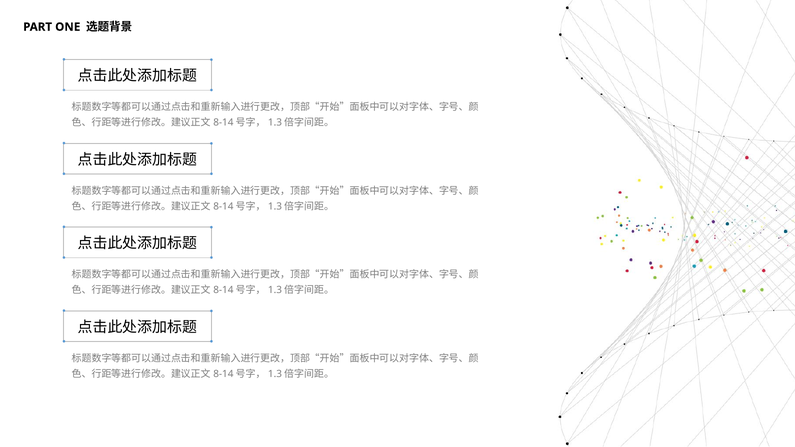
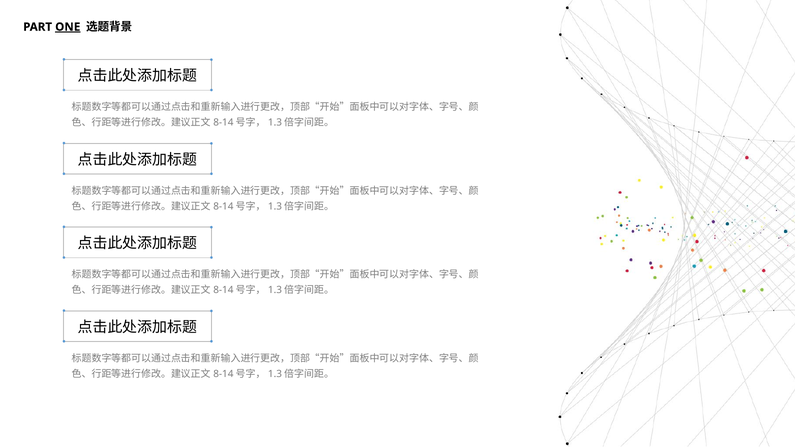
ONE underline: none -> present
